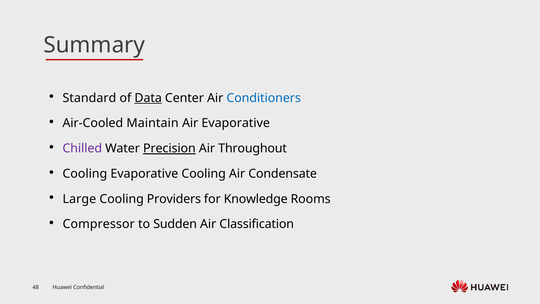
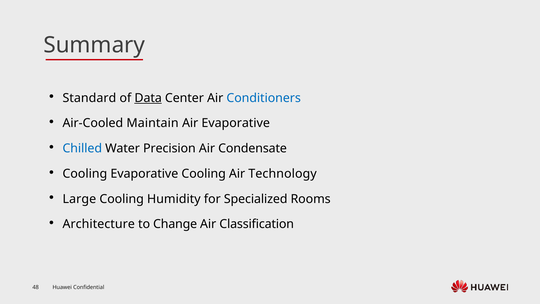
Chilled colour: purple -> blue
Precision underline: present -> none
Throughout: Throughout -> Condensate
Condensate: Condensate -> Technology
Providers: Providers -> Humidity
Knowledge: Knowledge -> Specialized
Compressor: Compressor -> Architecture
Sudden: Sudden -> Change
